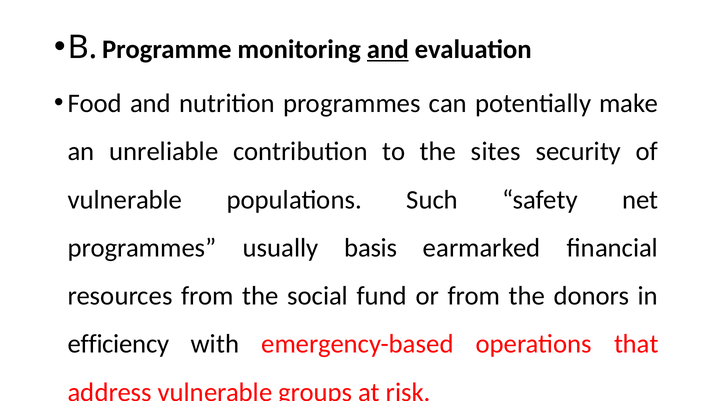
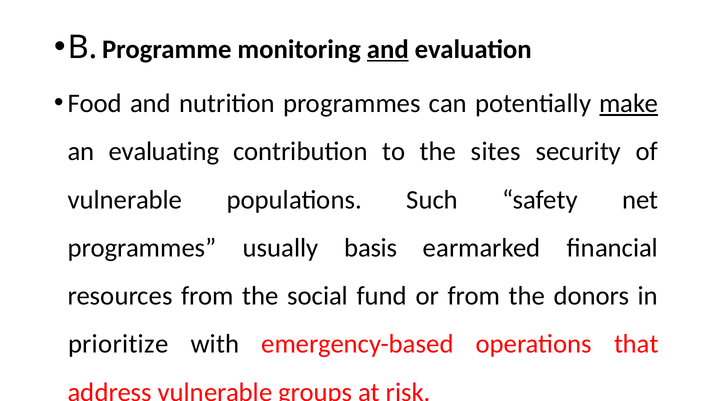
make underline: none -> present
unreliable: unreliable -> evaluating
efficiency: efficiency -> prioritize
